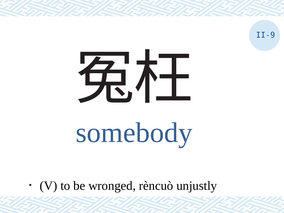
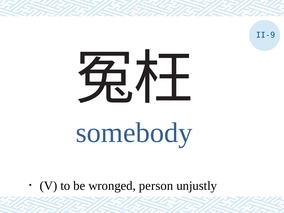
rèncuò: rèncuò -> person
